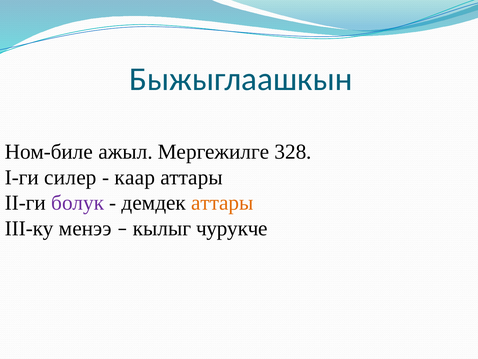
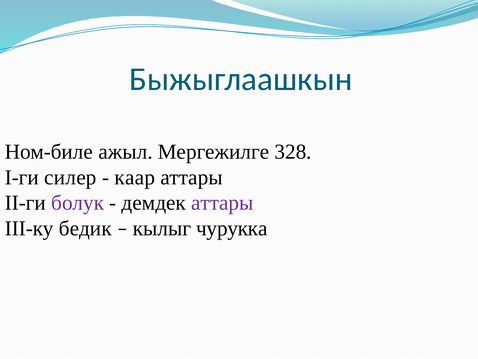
аттары at (222, 203) colour: orange -> purple
менээ: менээ -> бедик
чурукче: чурукче -> чурукка
